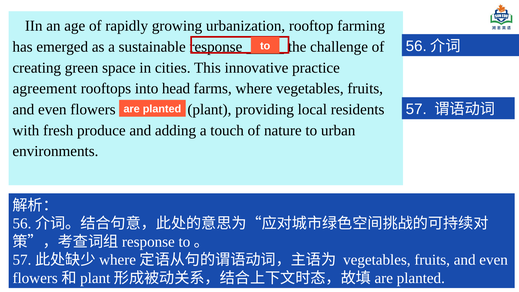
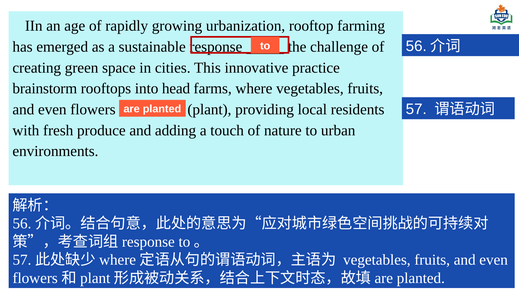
agreement: agreement -> brainstorm
